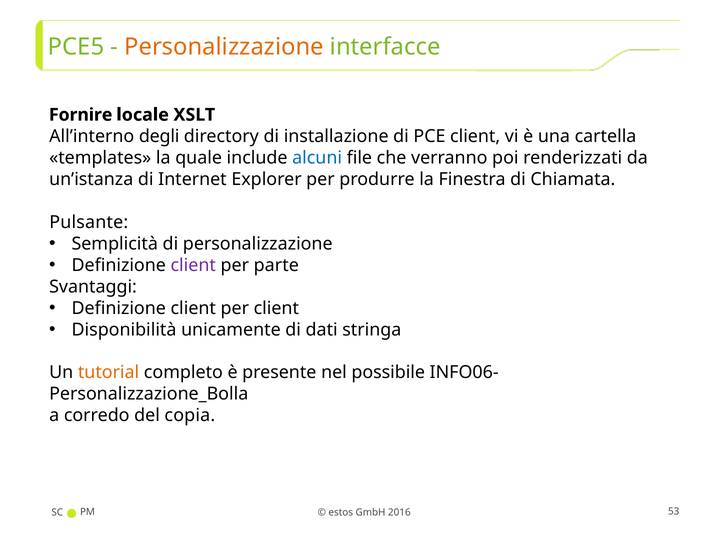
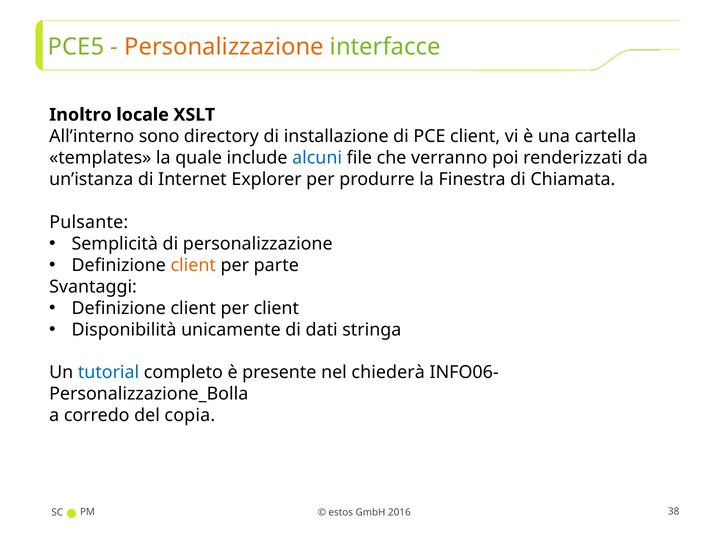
Fornire: Fornire -> Inoltro
degli: degli -> sono
client at (193, 265) colour: purple -> orange
tutorial colour: orange -> blue
possibile: possibile -> chiederà
53: 53 -> 38
